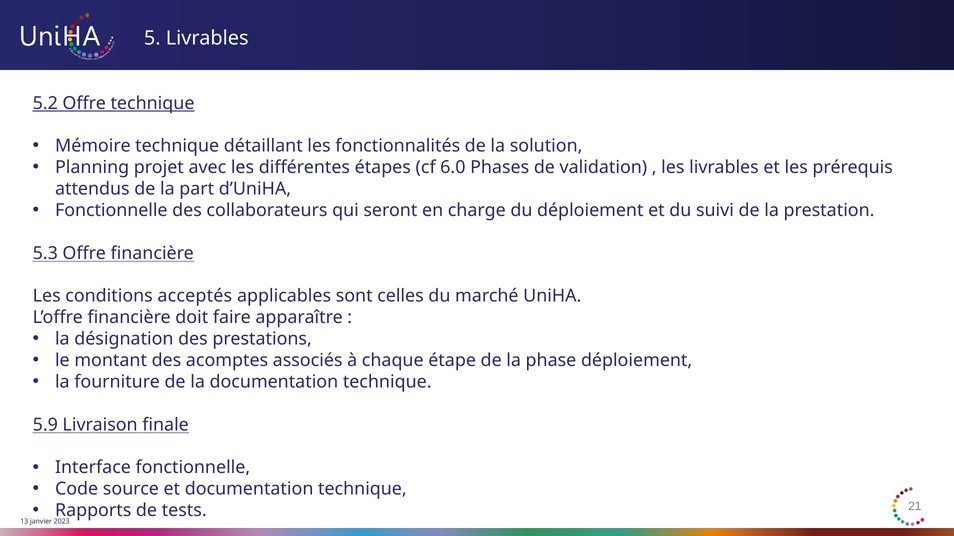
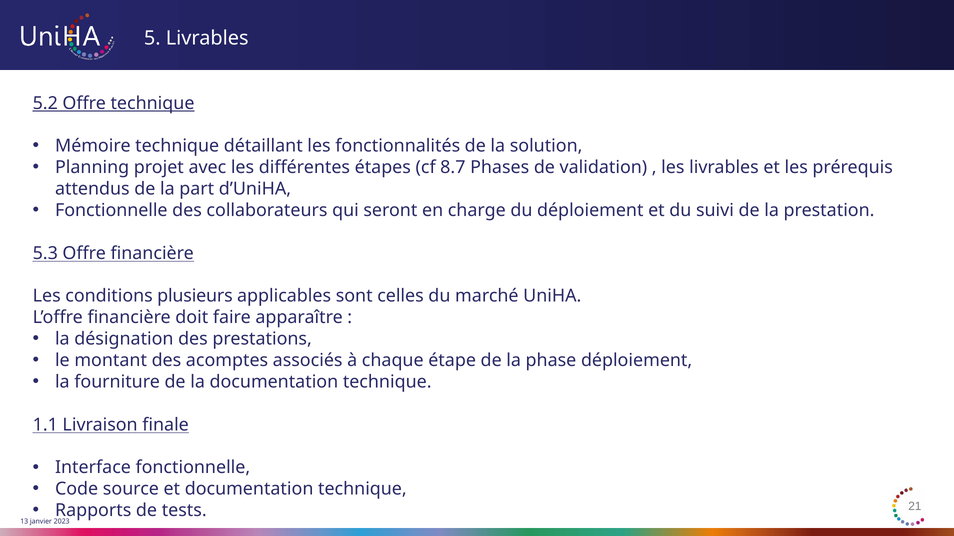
6.0: 6.0 -> 8.7
acceptés: acceptés -> plusieurs
5.9: 5.9 -> 1.1
